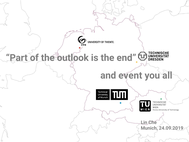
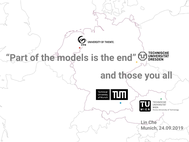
outlook: outlook -> models
event: event -> those
